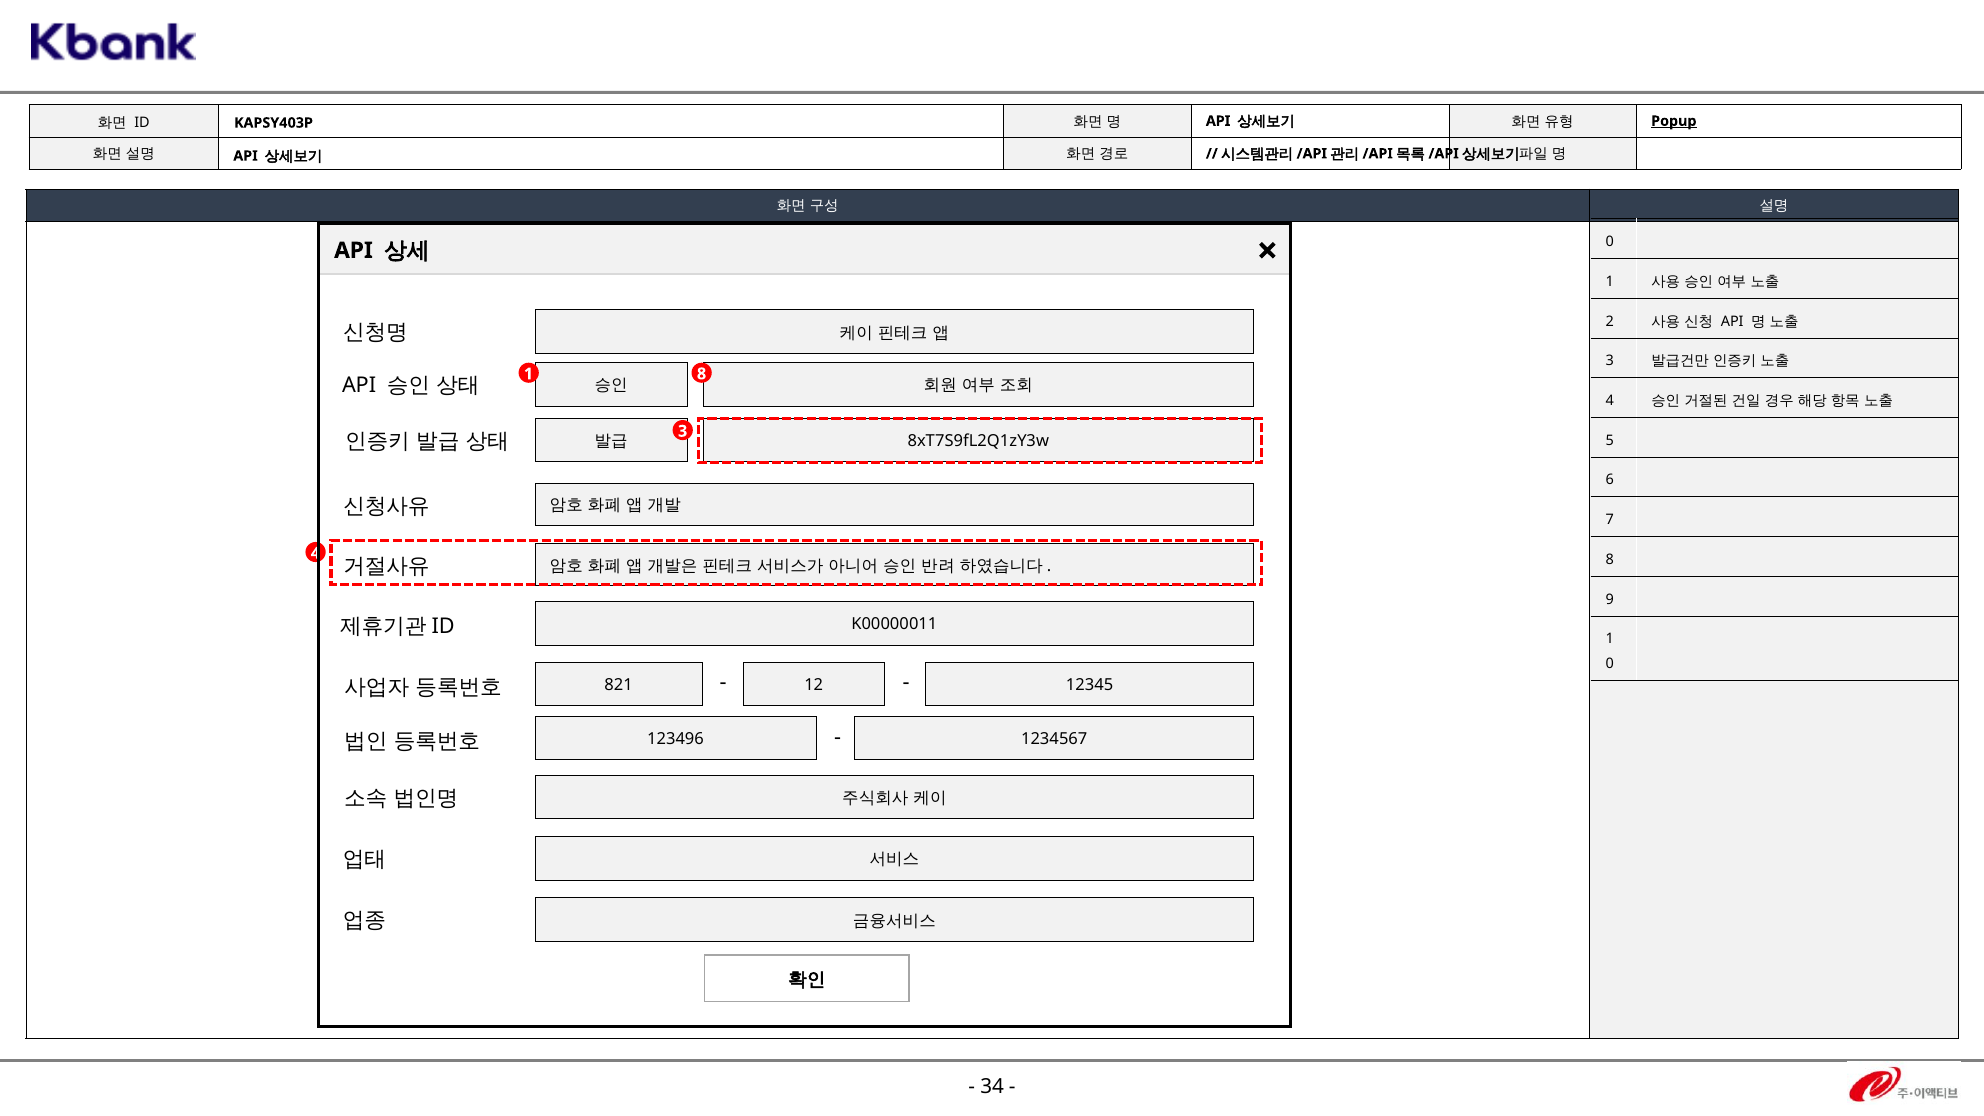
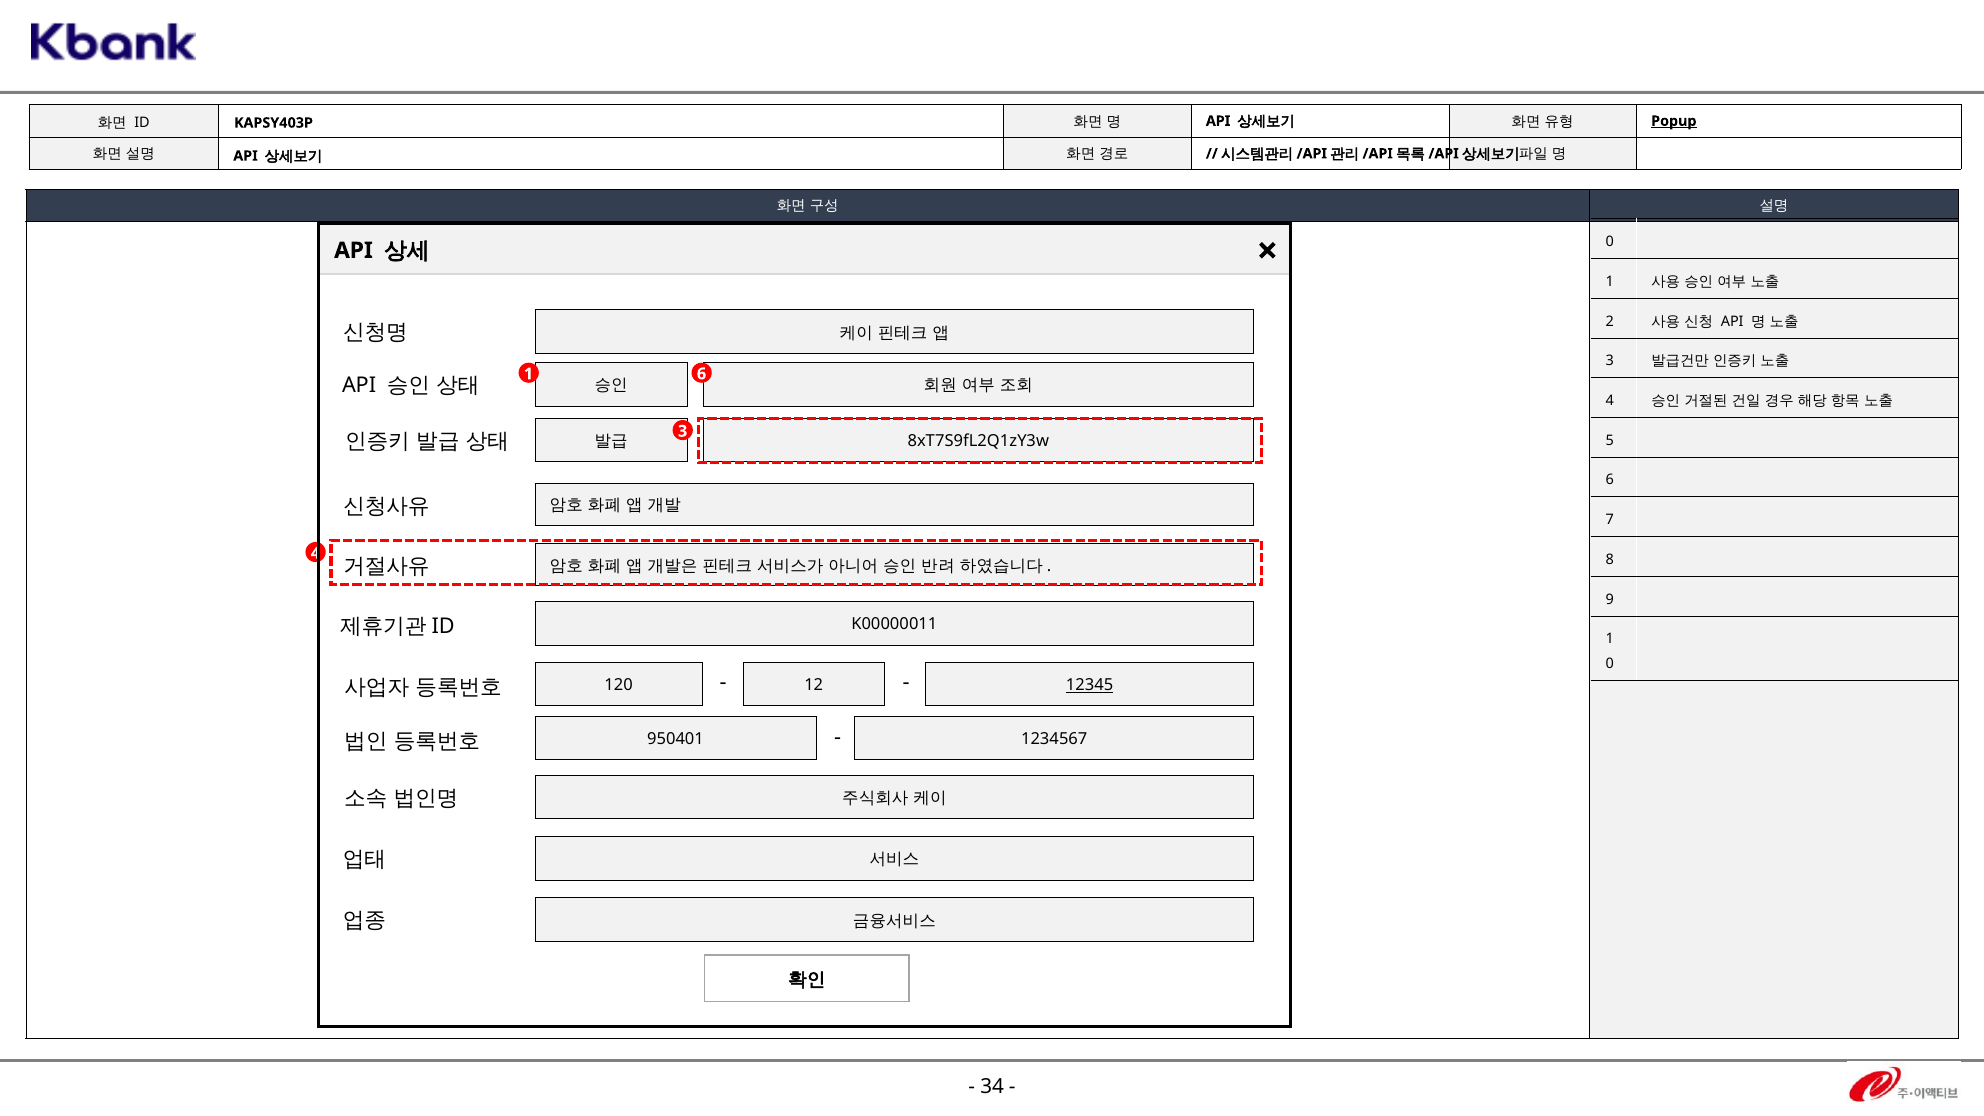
1 8: 8 -> 6
821: 821 -> 120
12345 underline: none -> present
123496: 123496 -> 950401
